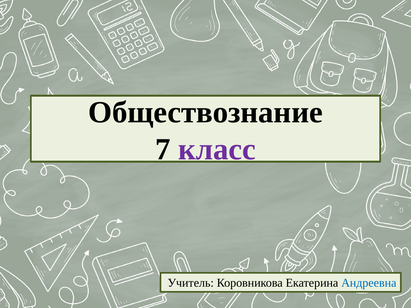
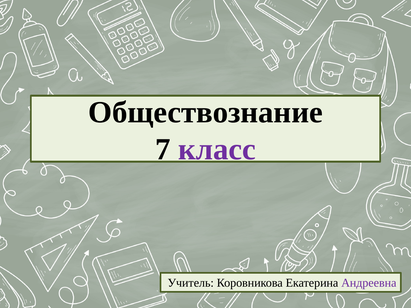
Андреевна colour: blue -> purple
